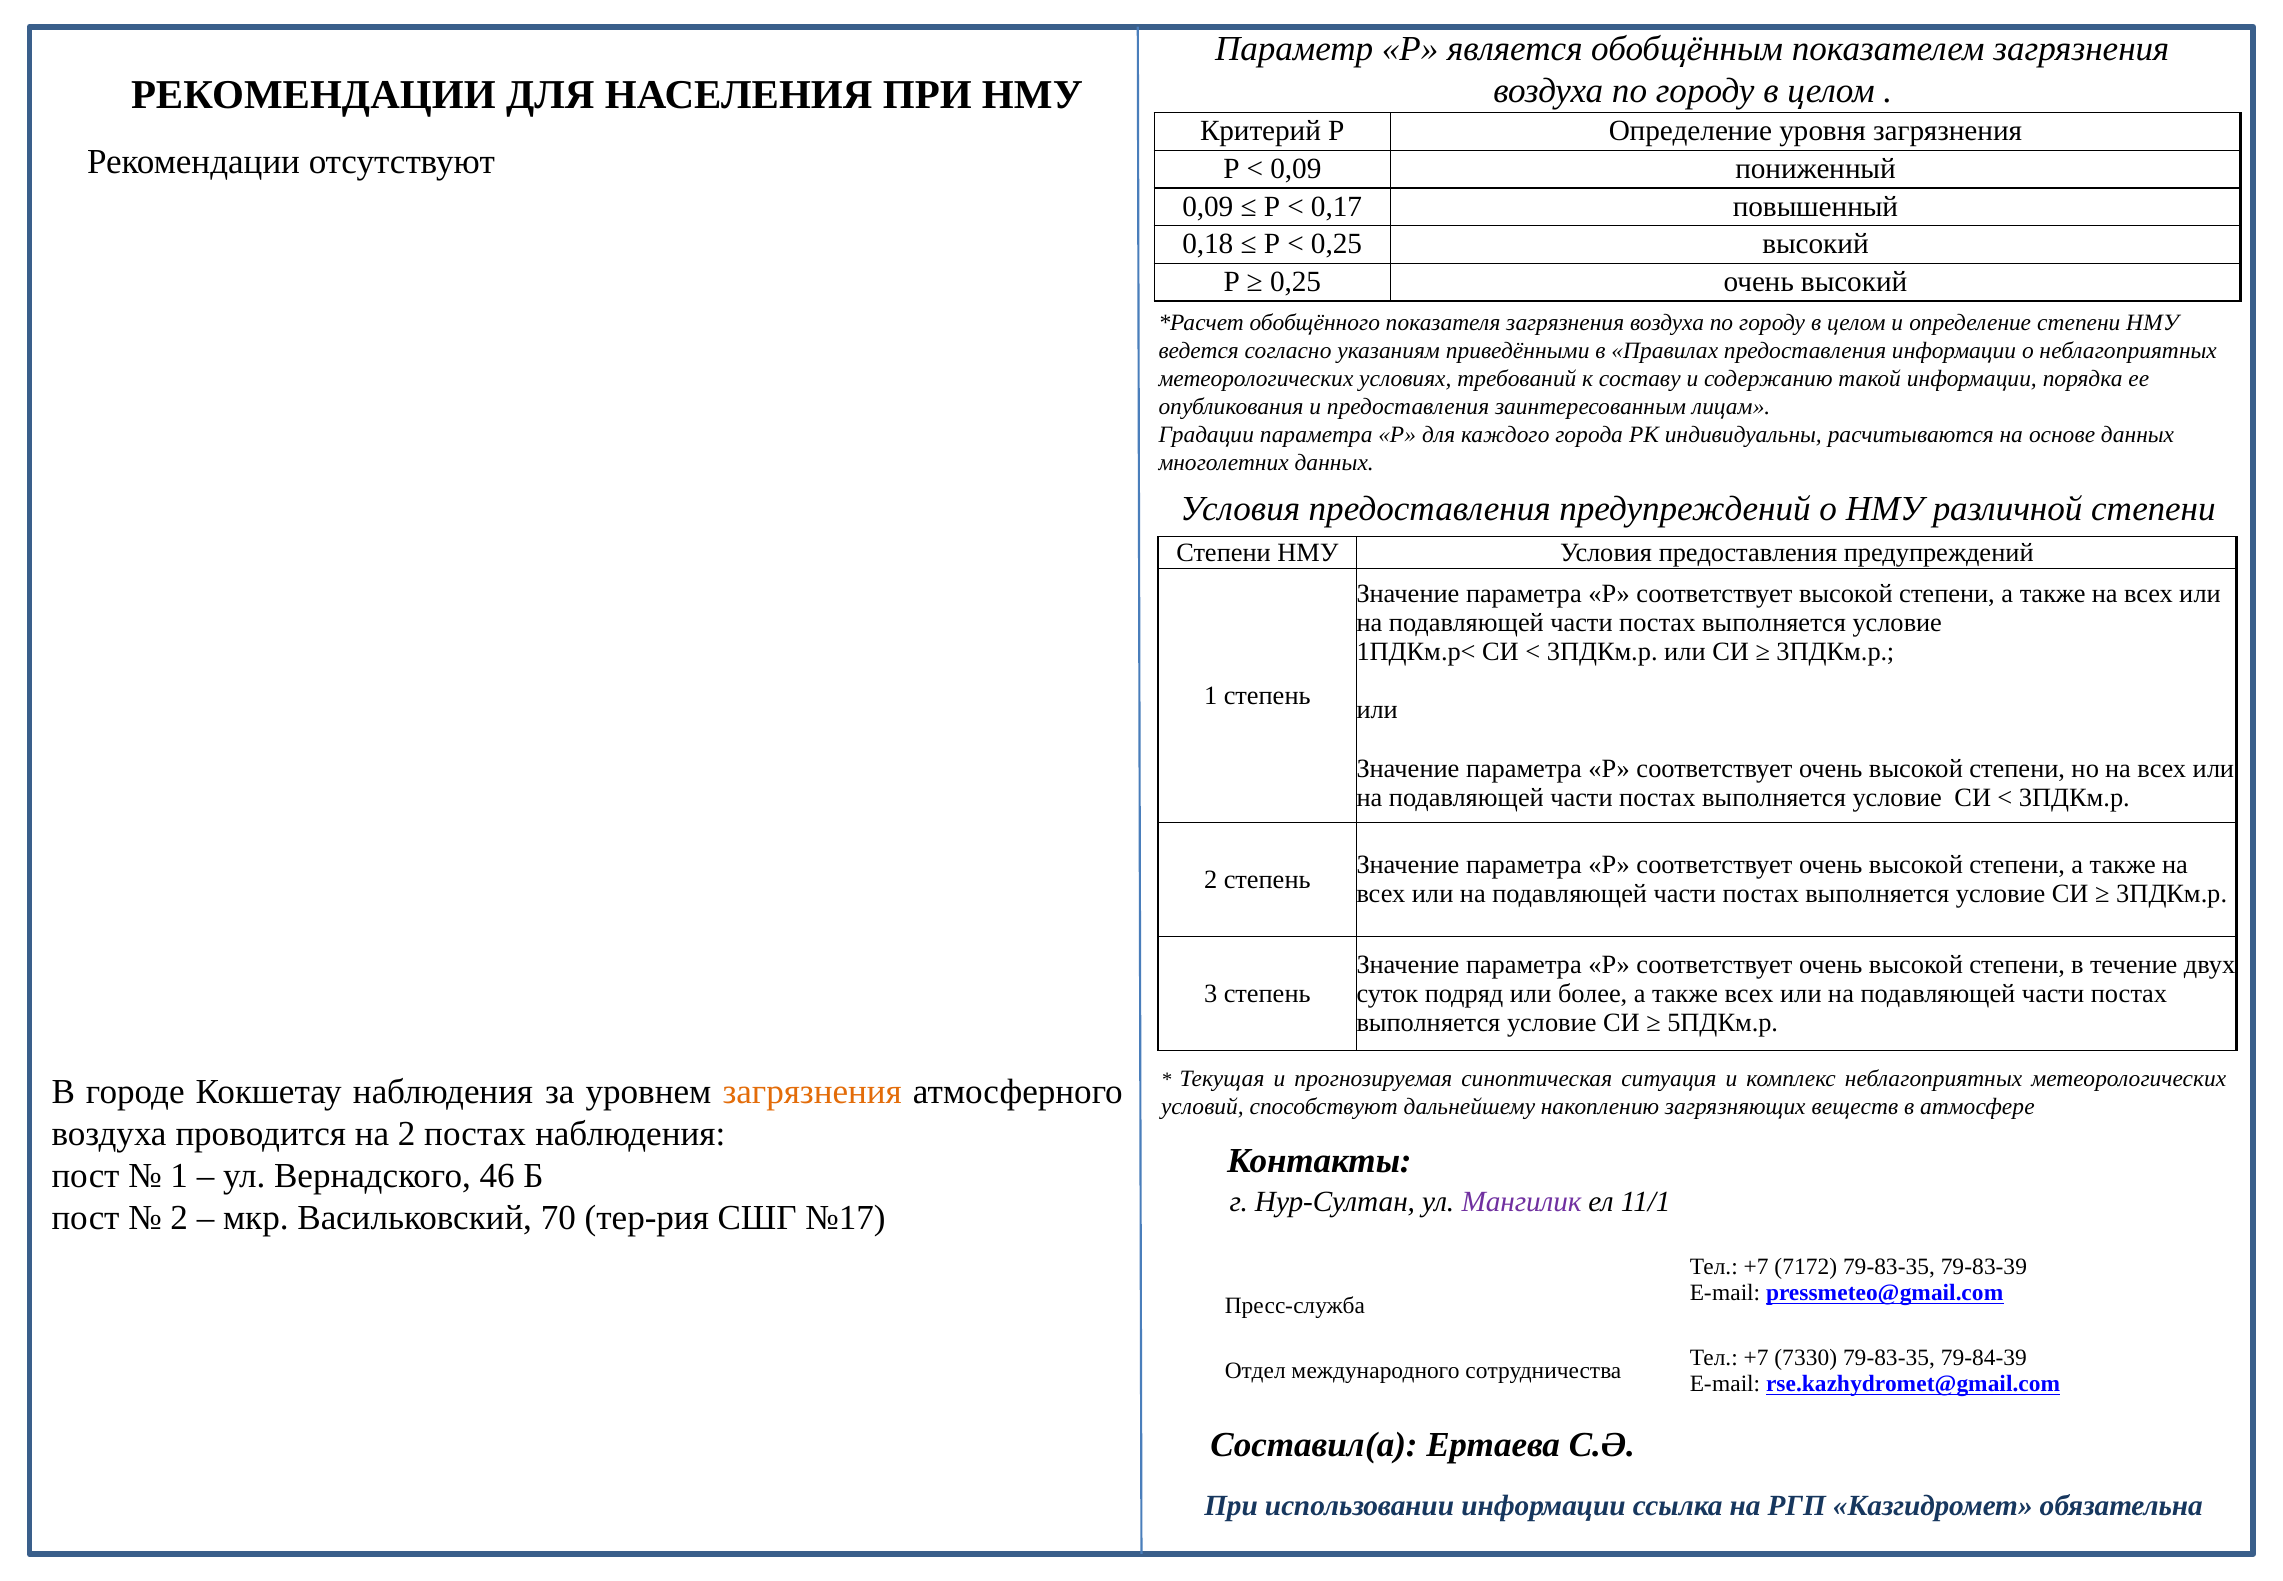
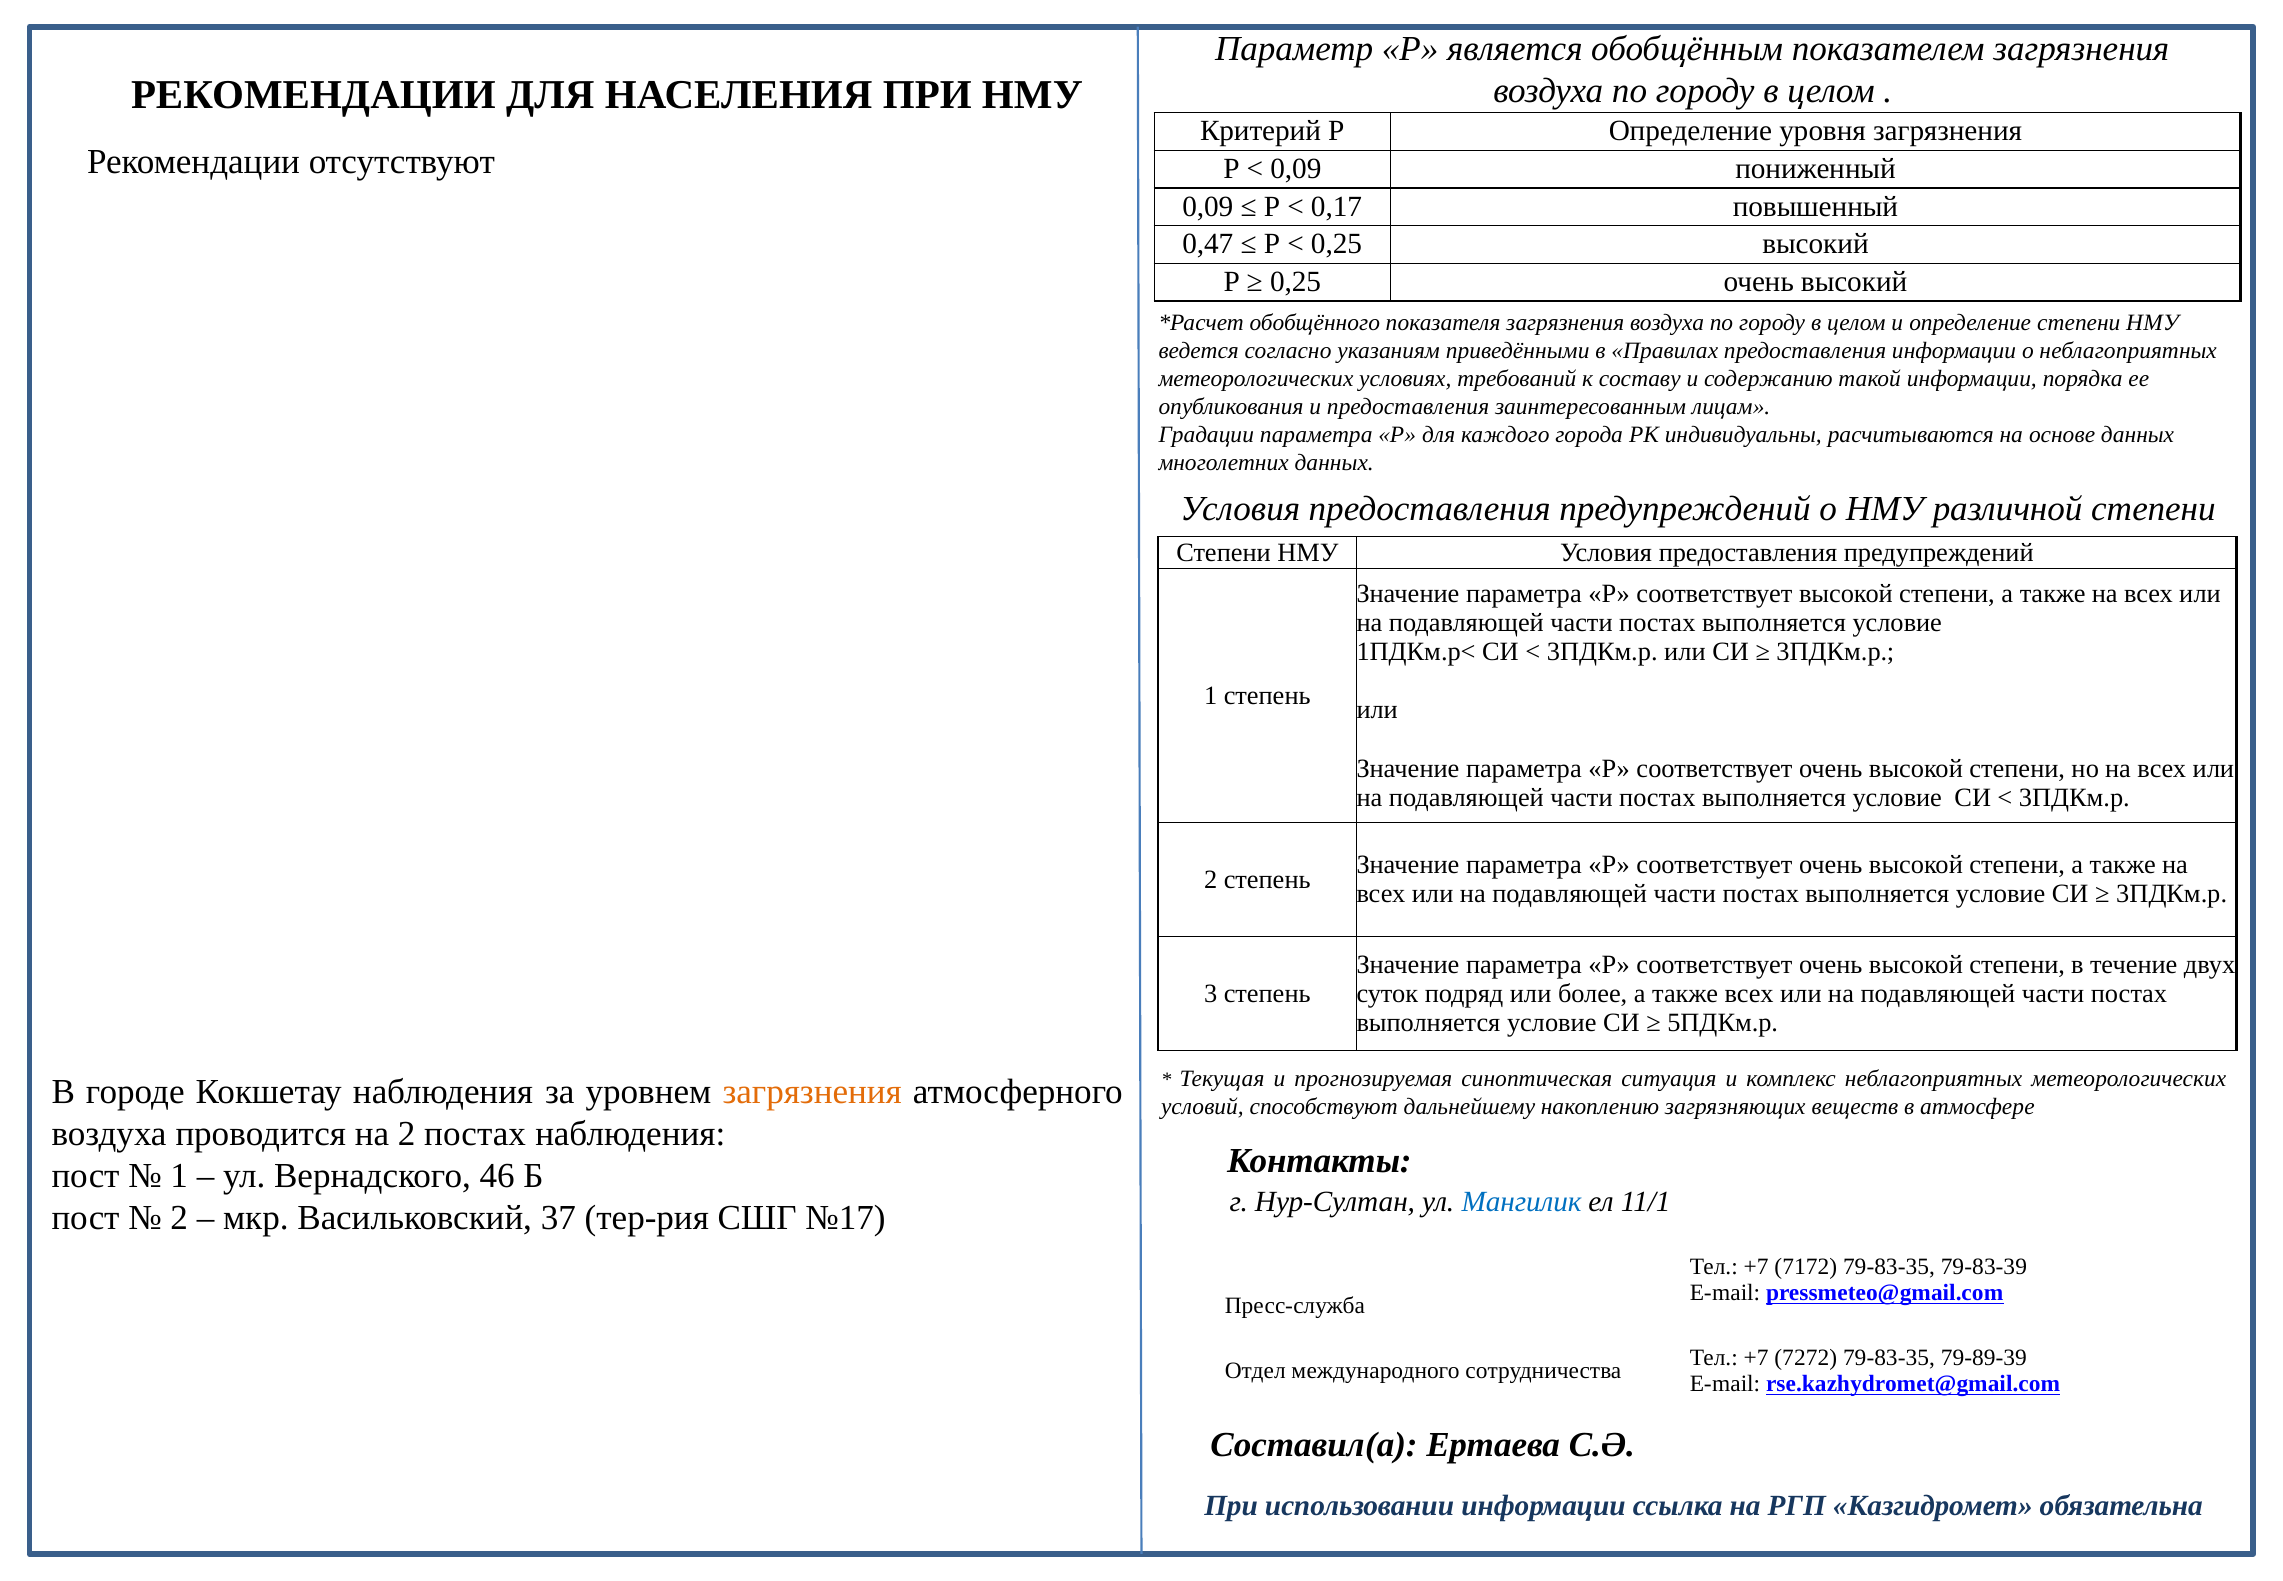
0,18: 0,18 -> 0,47
Мангилик colour: purple -> blue
70: 70 -> 37
7330: 7330 -> 7272
79-84-39: 79-84-39 -> 79-89-39
